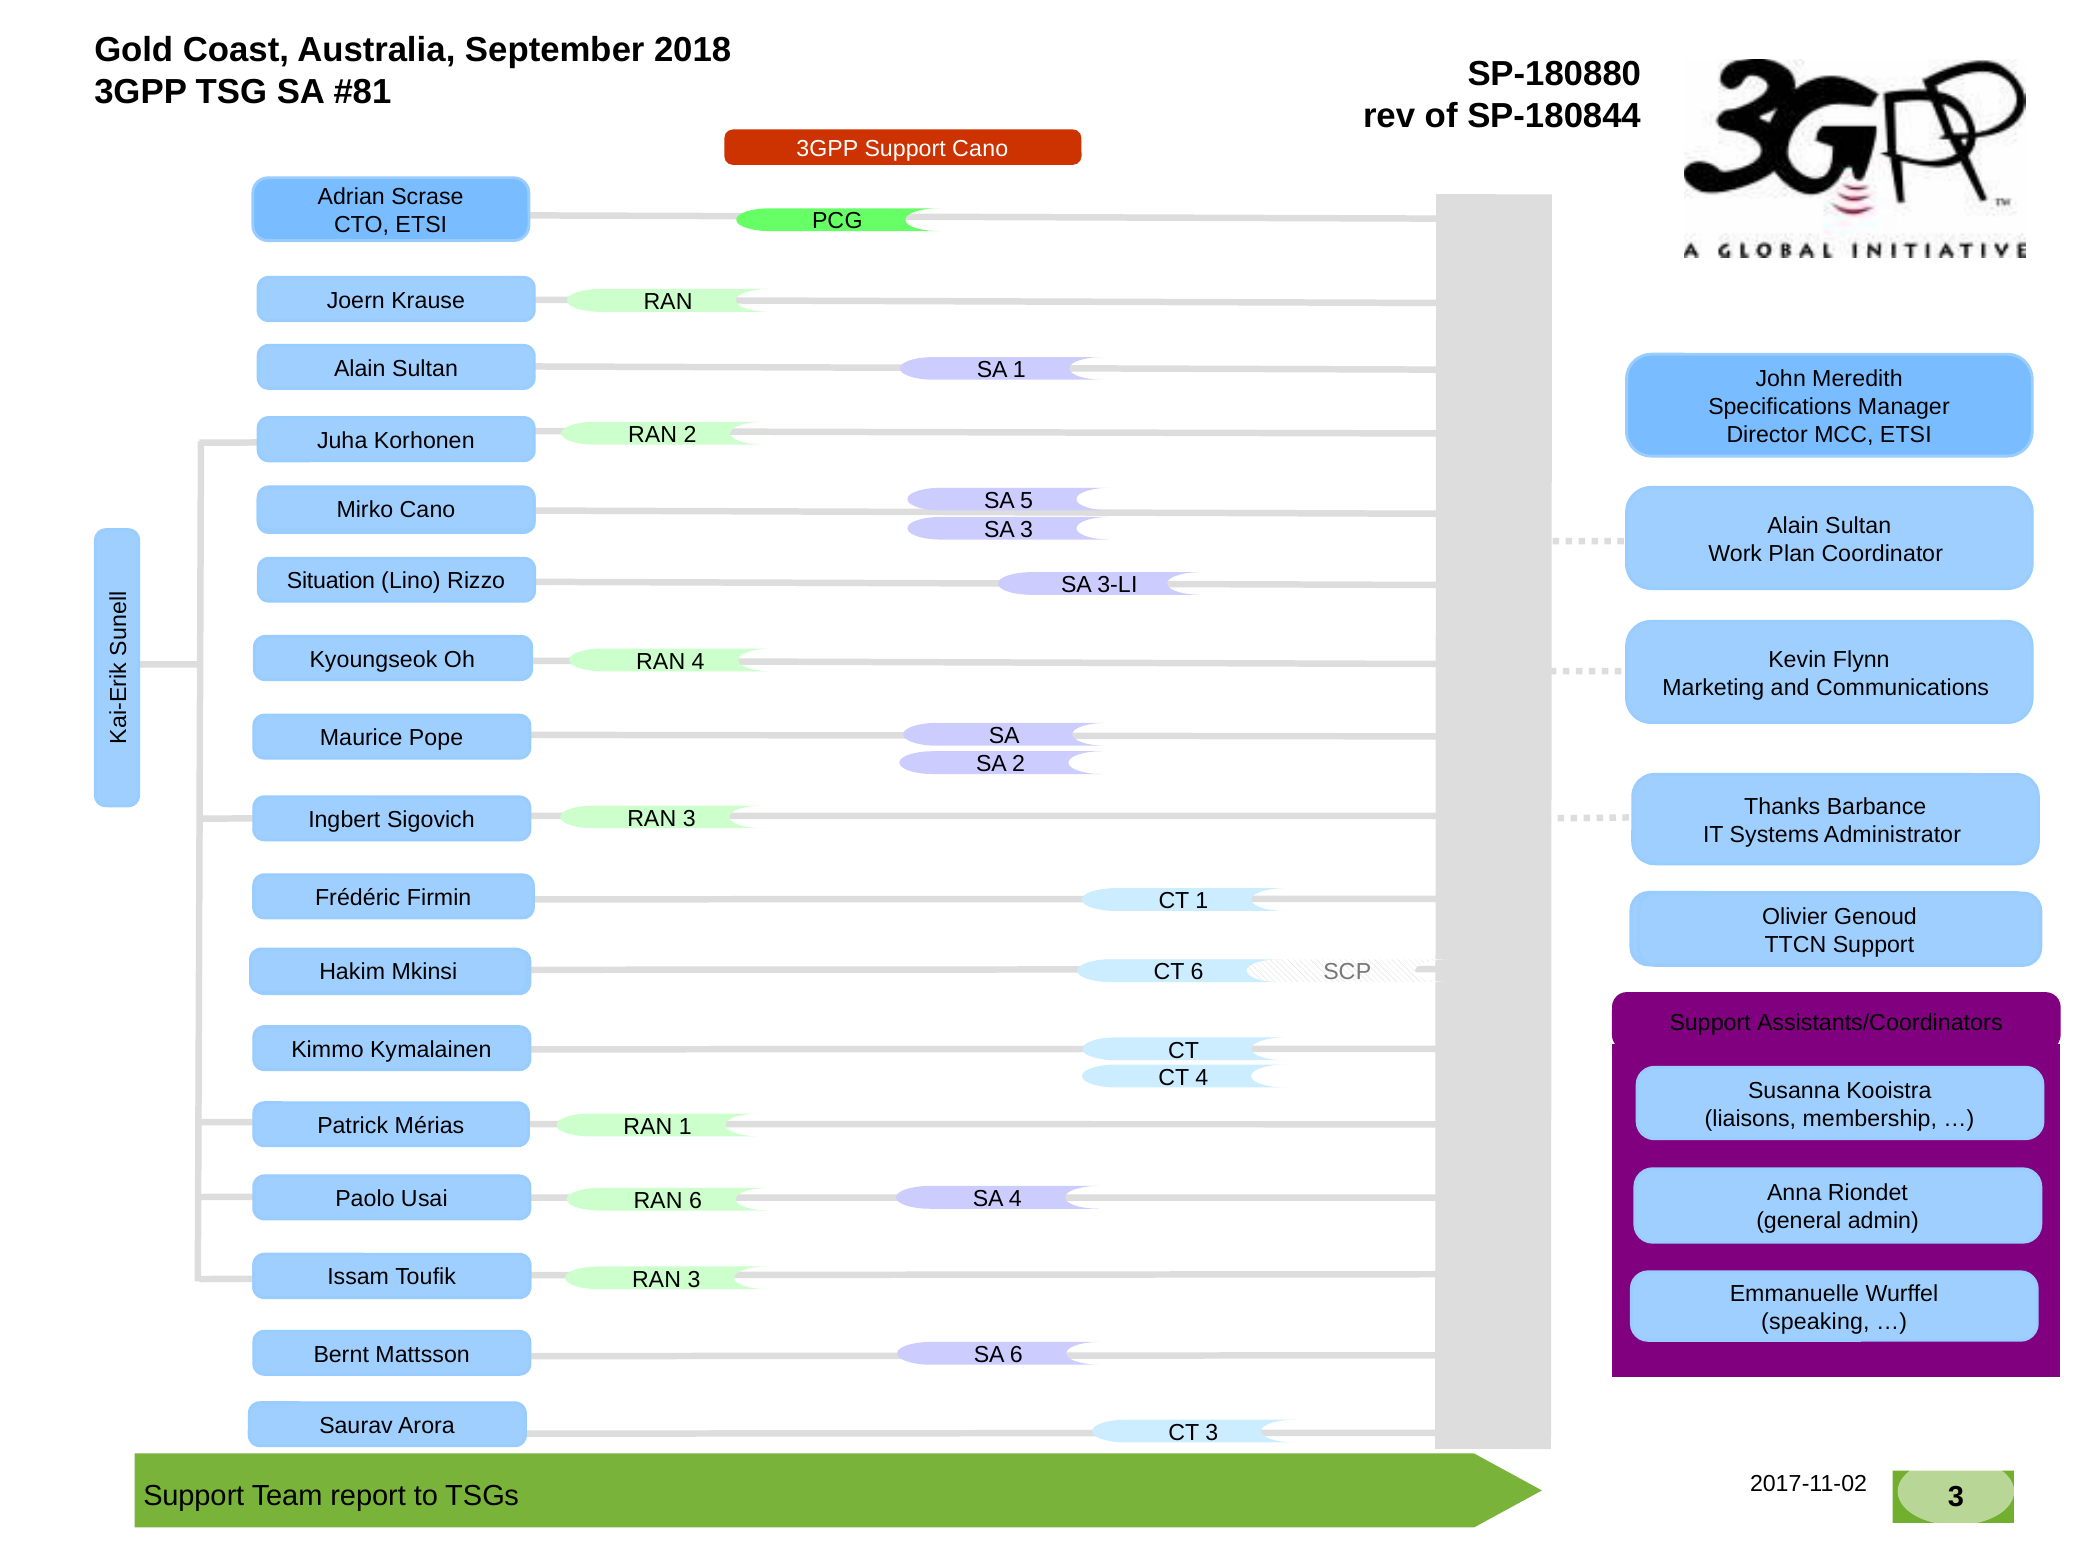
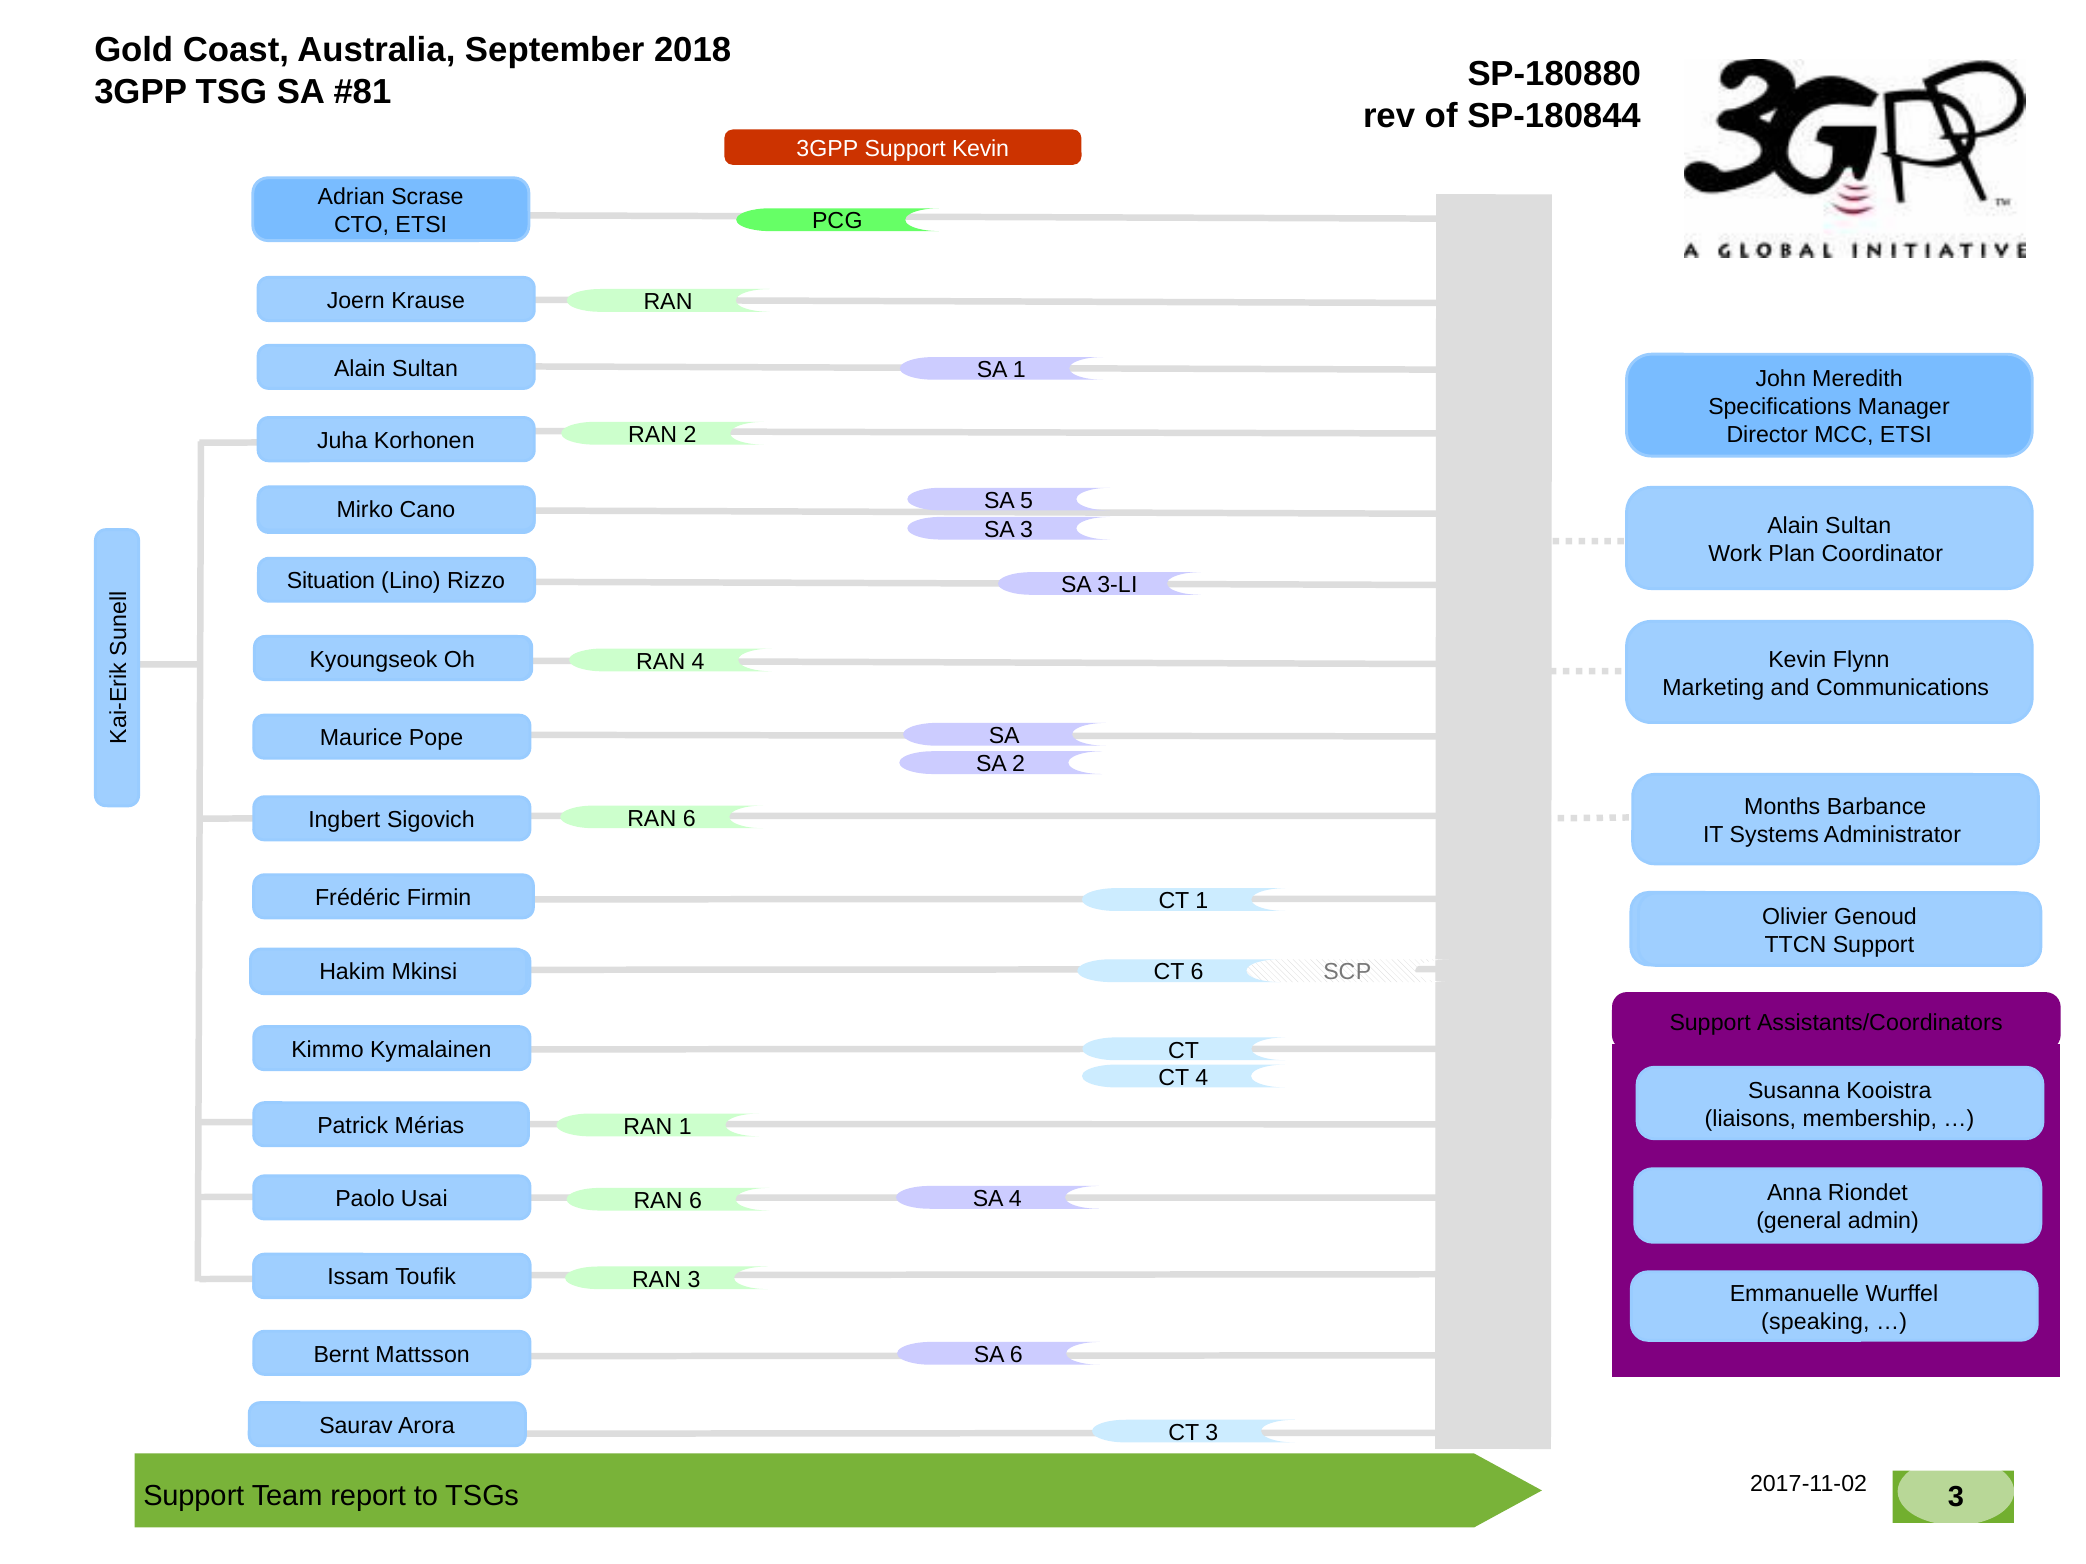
Support Cano: Cano -> Kevin
Thanks: Thanks -> Months
Sigovich RAN 3: 3 -> 6
